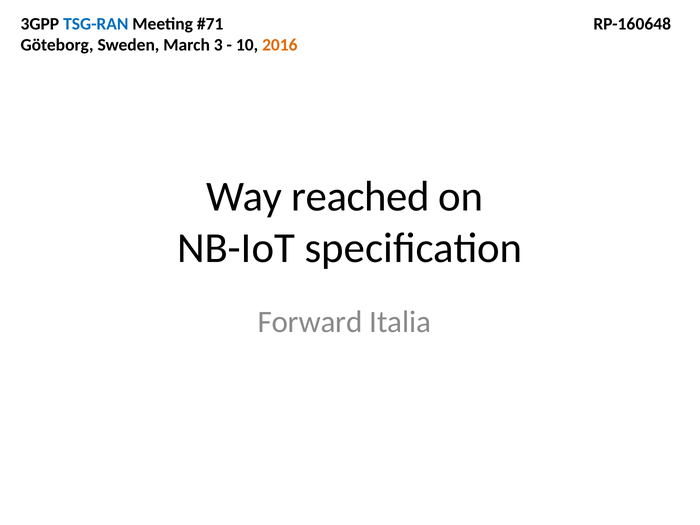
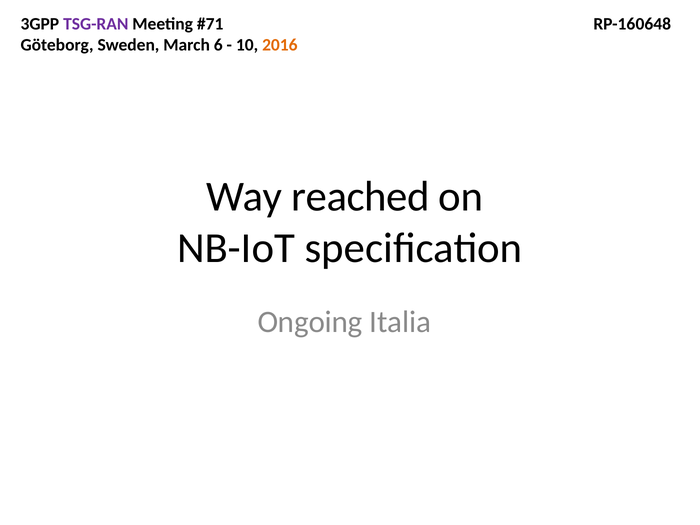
TSG-RAN colour: blue -> purple
3: 3 -> 6
Forward: Forward -> Ongoing
